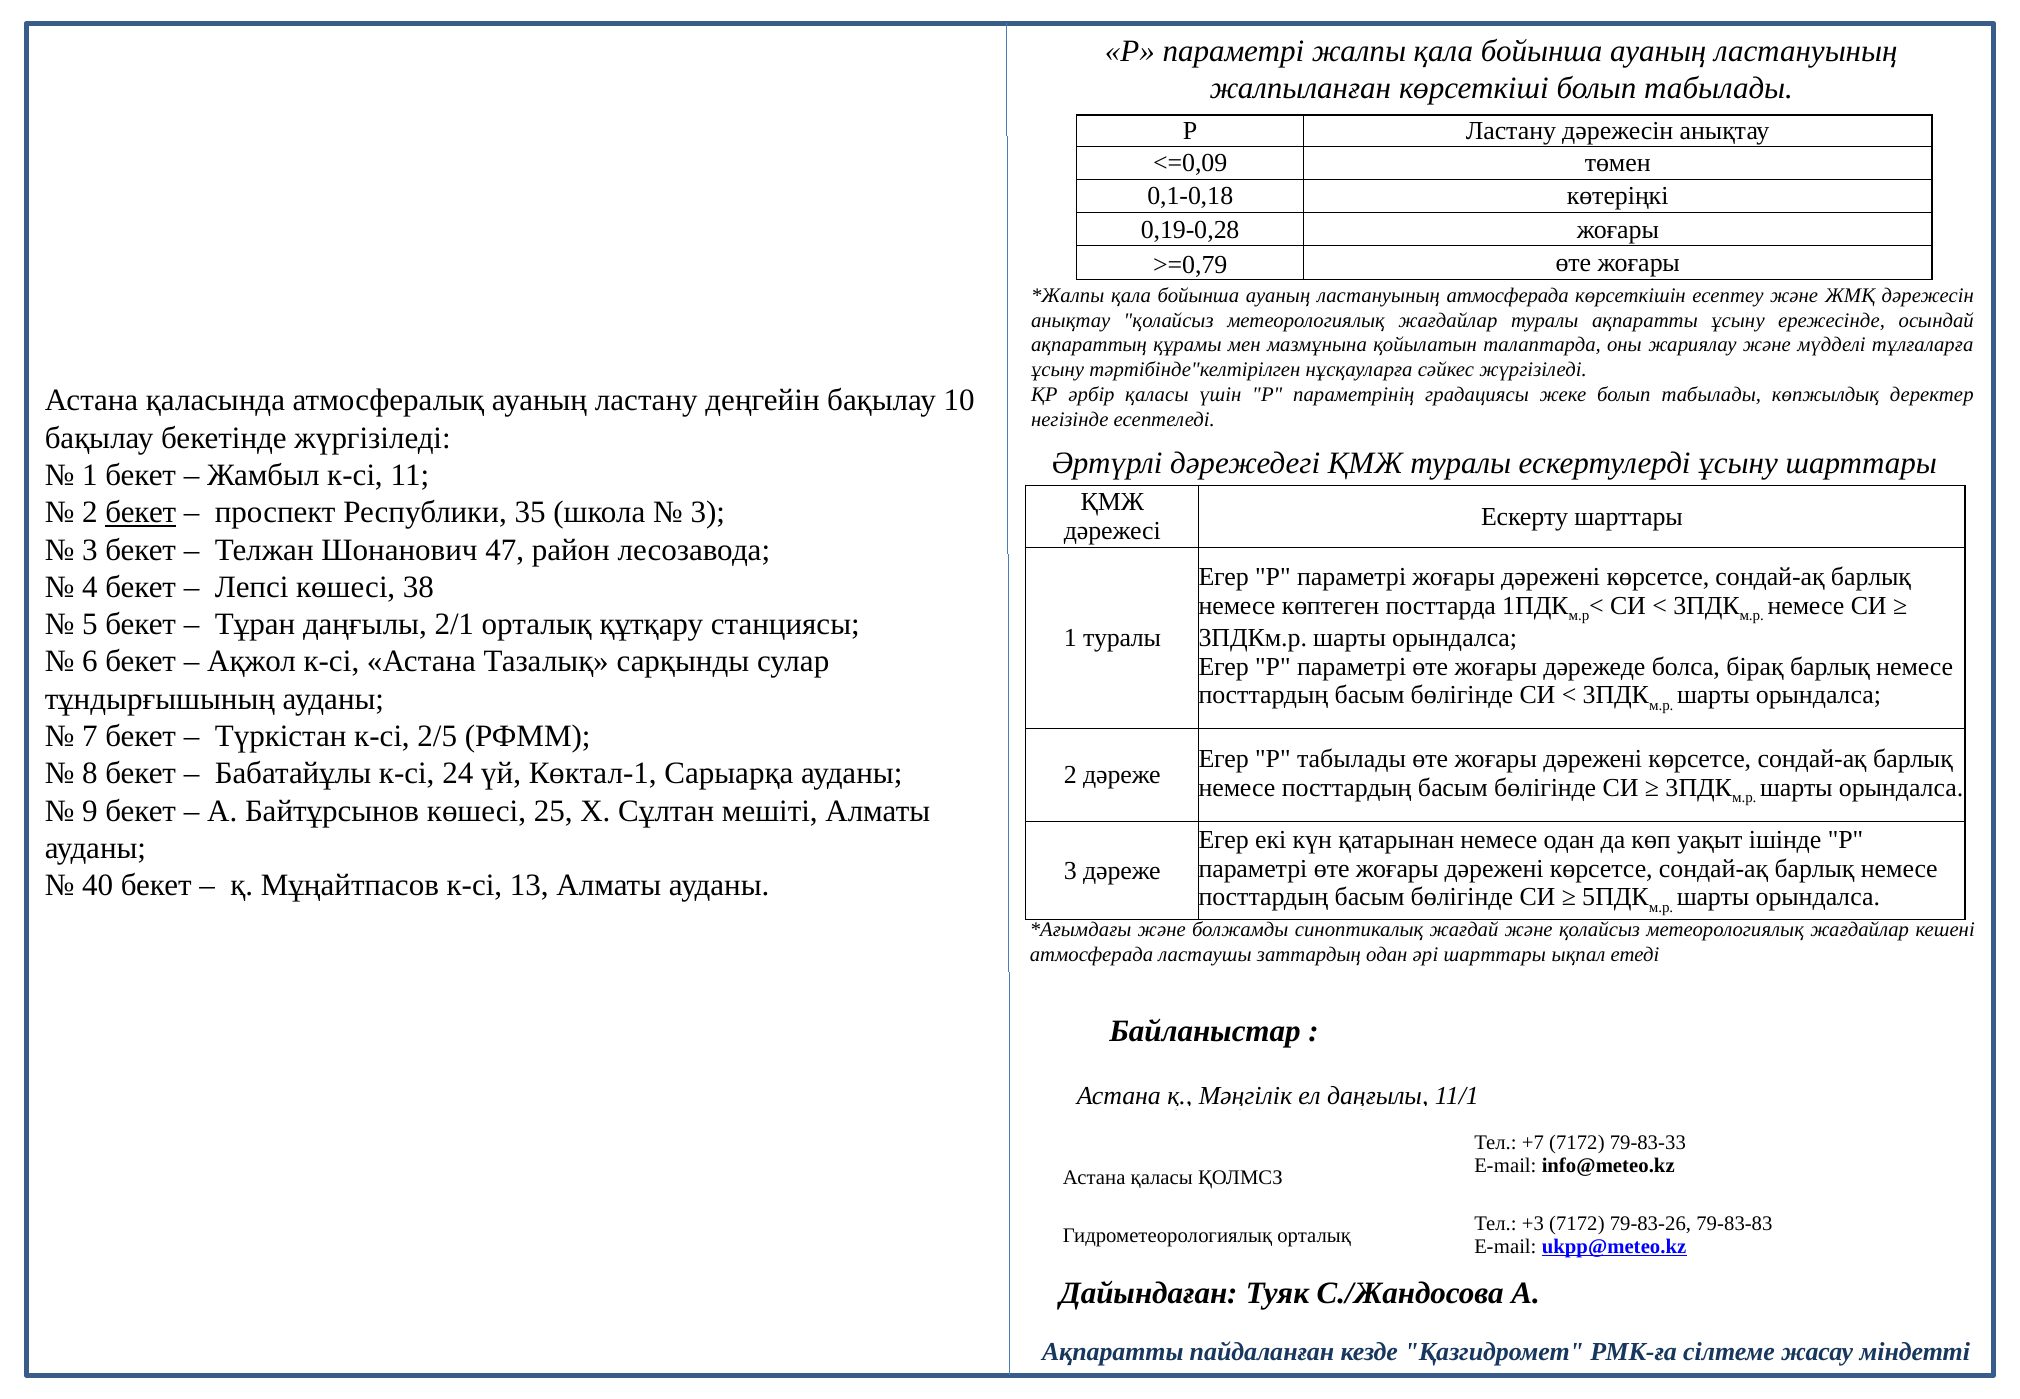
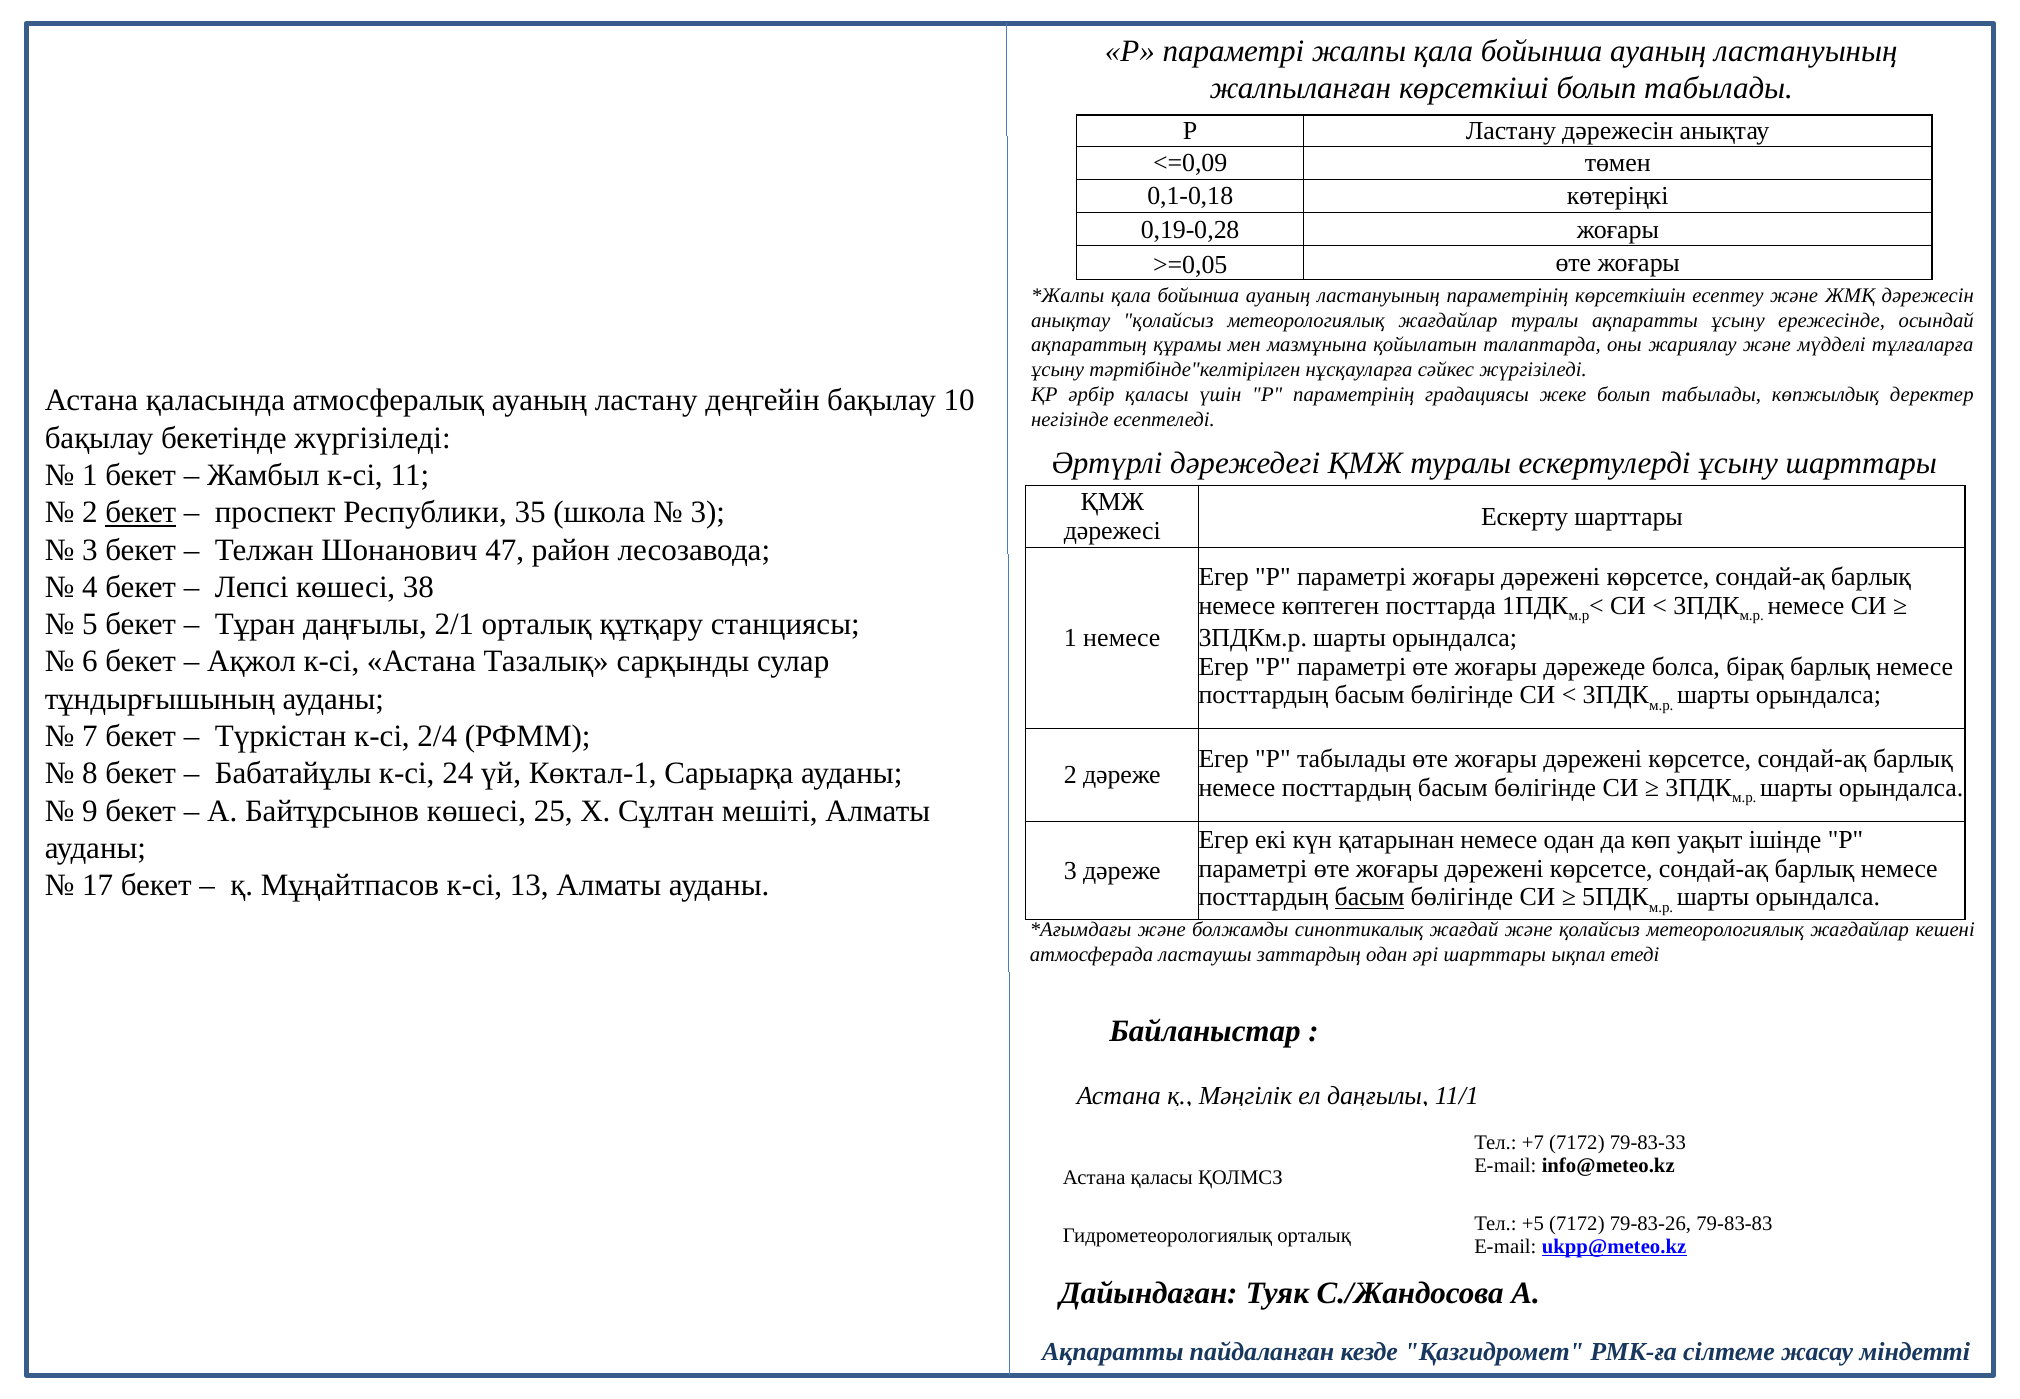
>=0,79: >=0,79 -> >=0,05
ластануының атмосферада: атмосферада -> параметрінің
1 туралы: туралы -> немесе
2/5: 2/5 -> 2/4
40: 40 -> 17
басым at (1370, 897) underline: none -> present
+3: +3 -> +5
